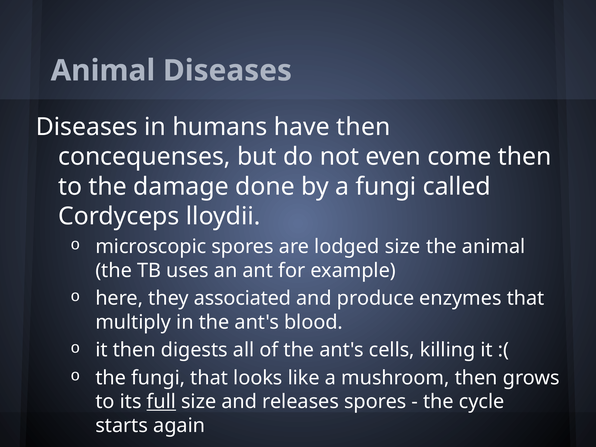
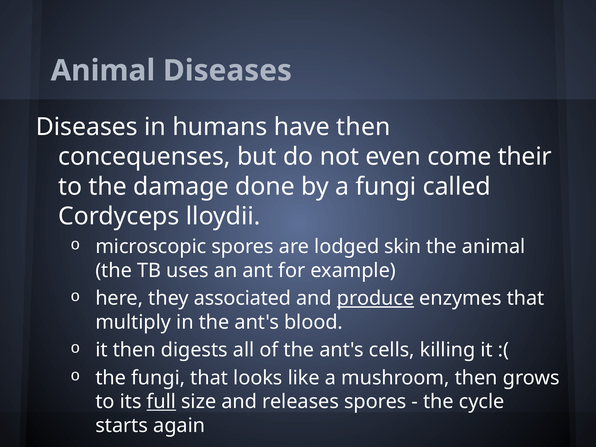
come then: then -> their
lodged size: size -> skin
produce underline: none -> present
